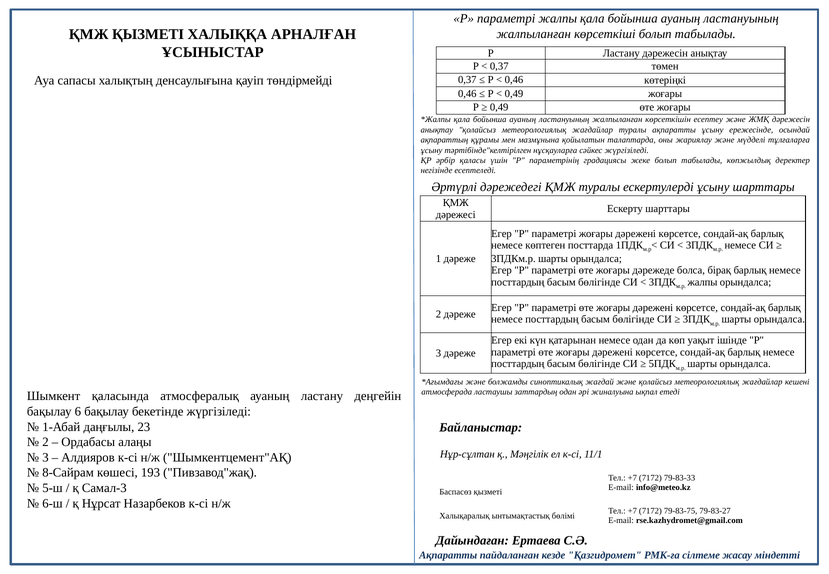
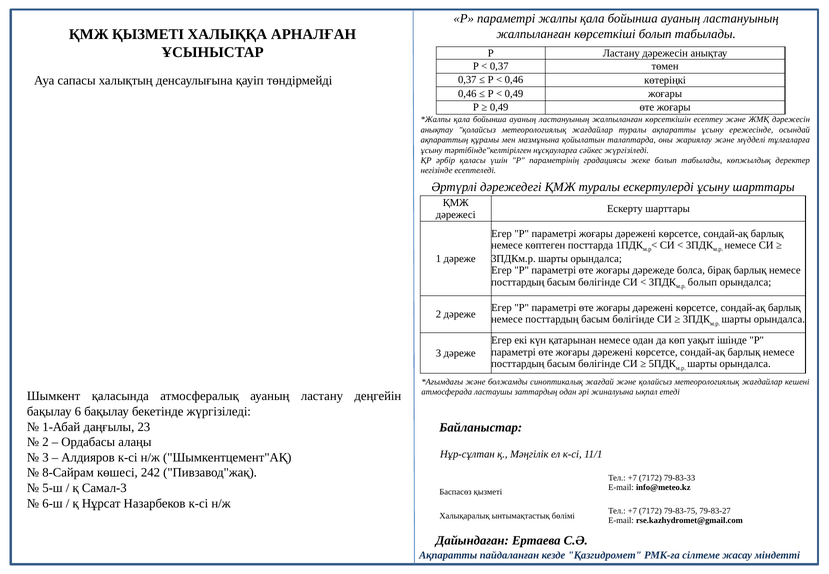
жалпы at (702, 282): жалпы -> болып
193: 193 -> 242
